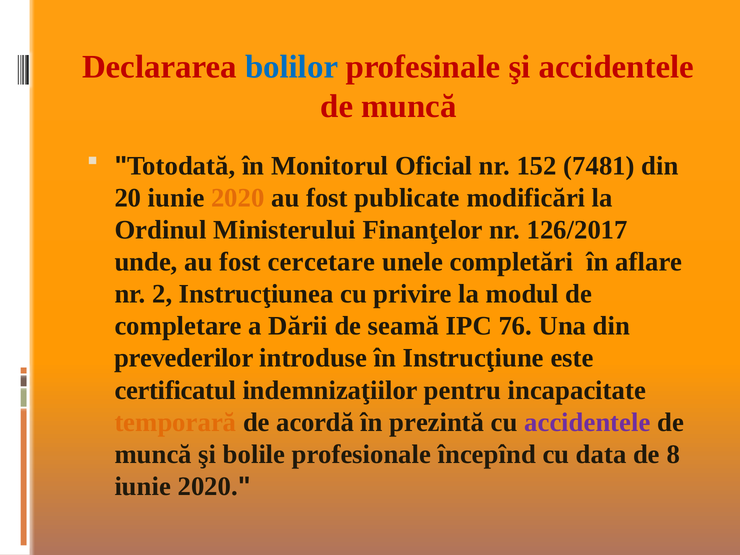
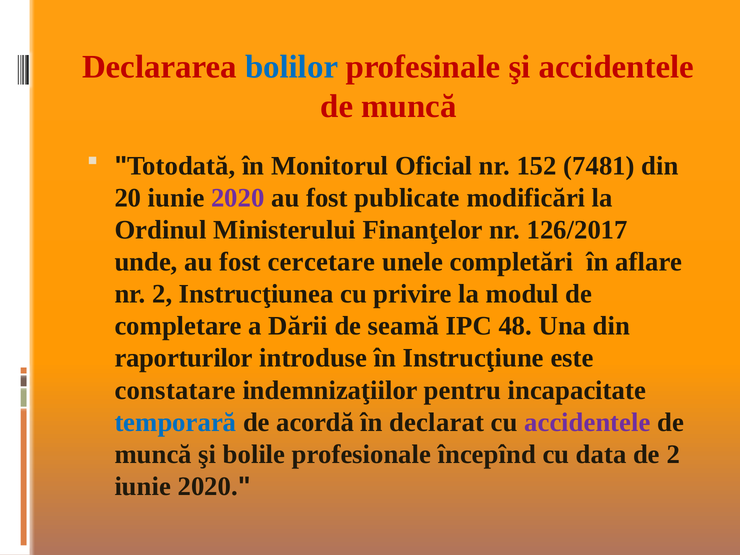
2020 at (238, 198) colour: orange -> purple
76: 76 -> 48
prevederilor: prevederilor -> raporturilor
certificatul: certificatul -> constatare
temporară colour: orange -> blue
prezintă: prezintă -> declarat
de 8: 8 -> 2
